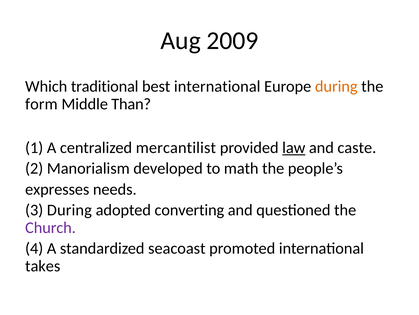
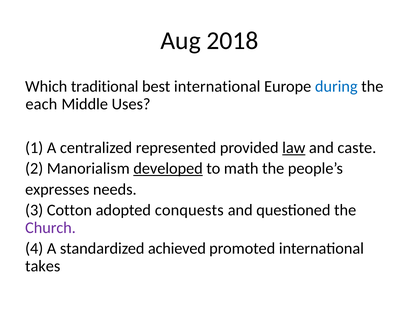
2009: 2009 -> 2018
during at (336, 86) colour: orange -> blue
form: form -> each
Than: Than -> Uses
mercantilist: mercantilist -> represented
developed underline: none -> present
3 During: During -> Cotton
converting: converting -> conquests
seacoast: seacoast -> achieved
